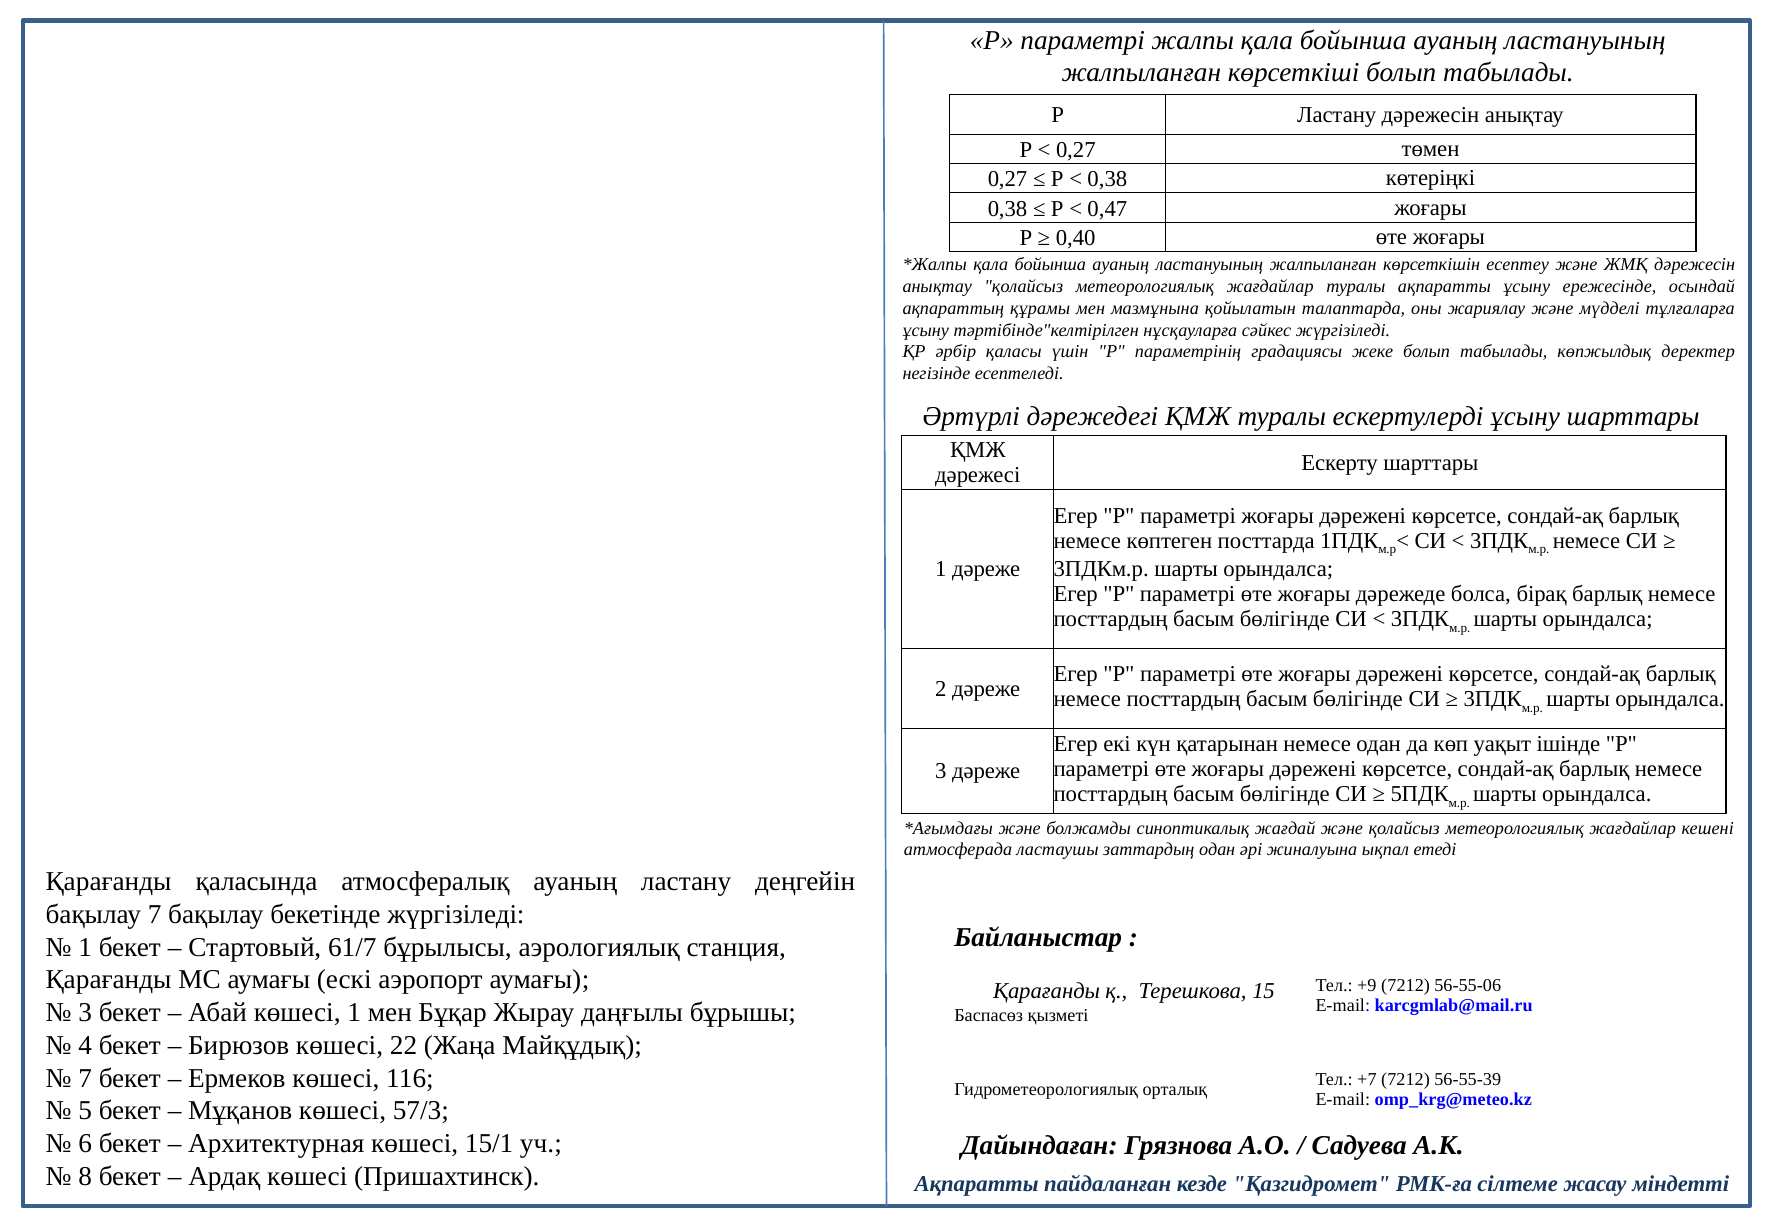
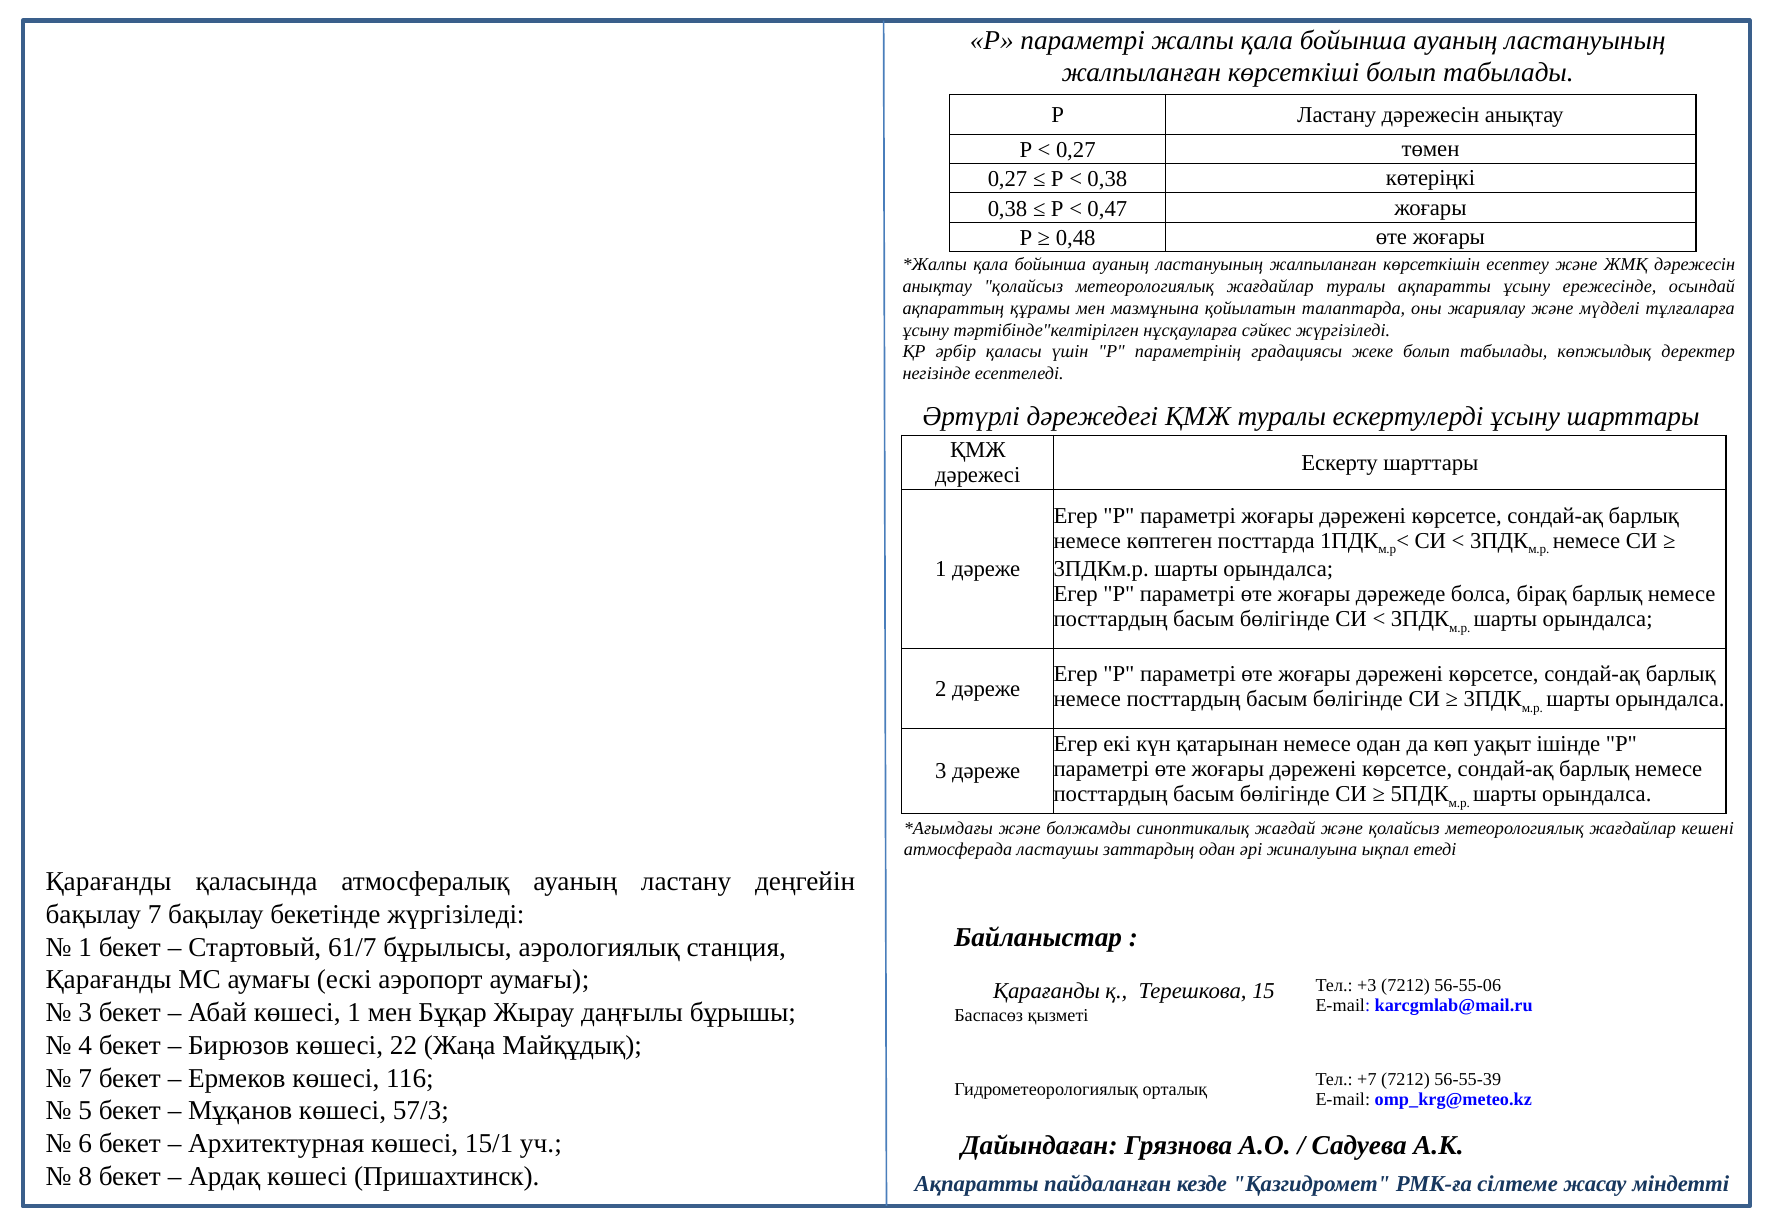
0,40: 0,40 -> 0,48
+9: +9 -> +3
